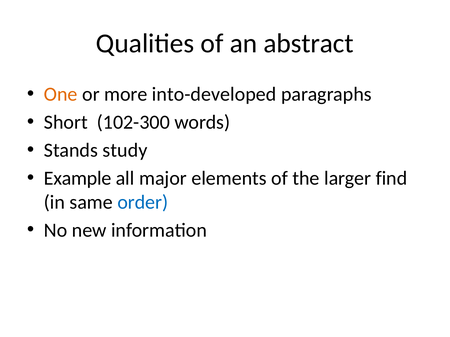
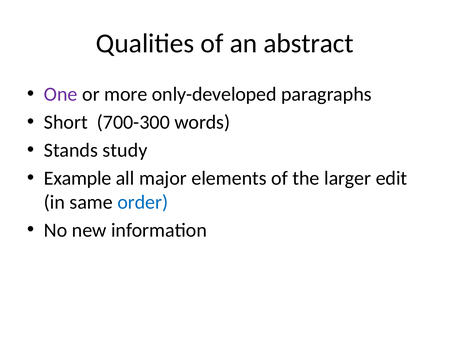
One colour: orange -> purple
into-developed: into-developed -> only-developed
102-300: 102-300 -> 700-300
find: find -> edit
